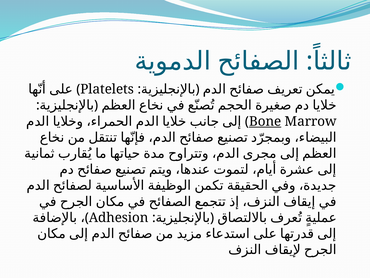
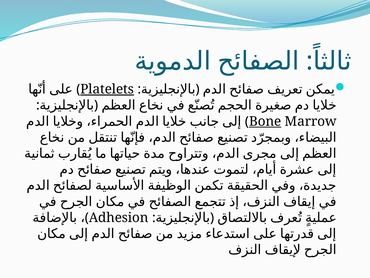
Platelets underline: none -> present
